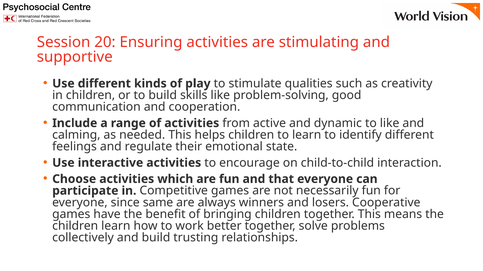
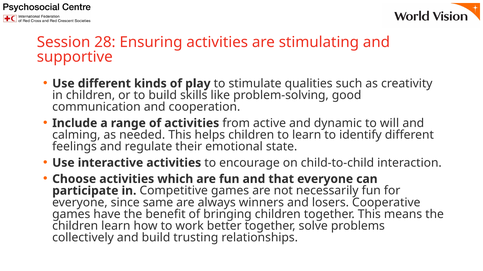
20: 20 -> 28
to like: like -> will
